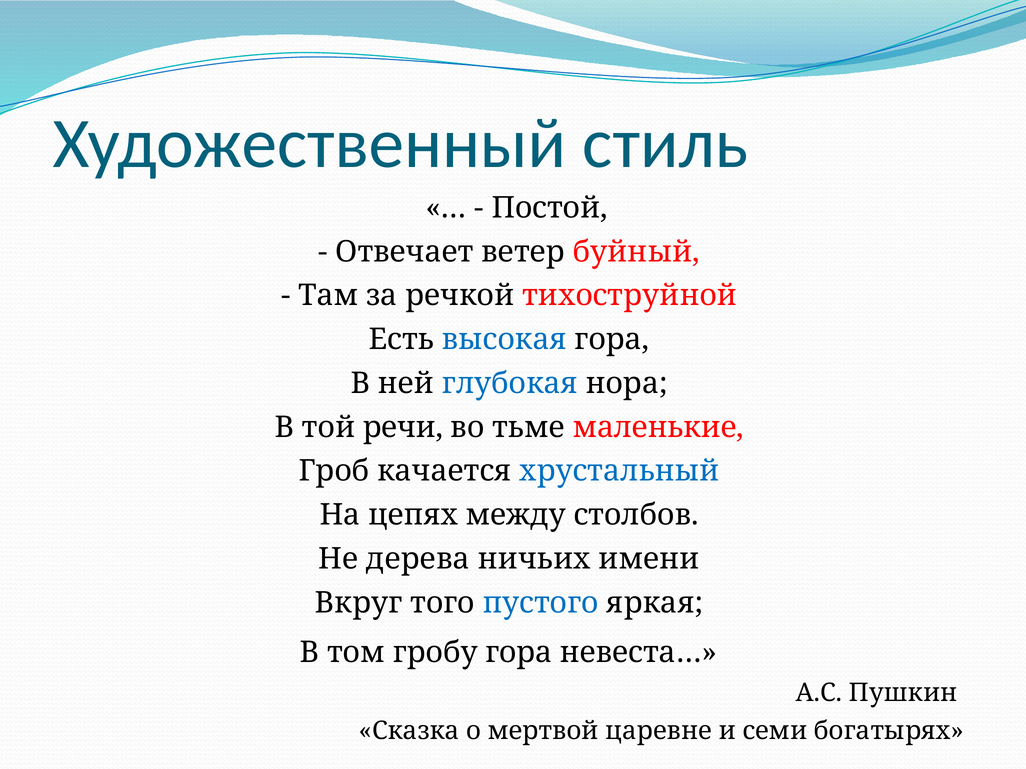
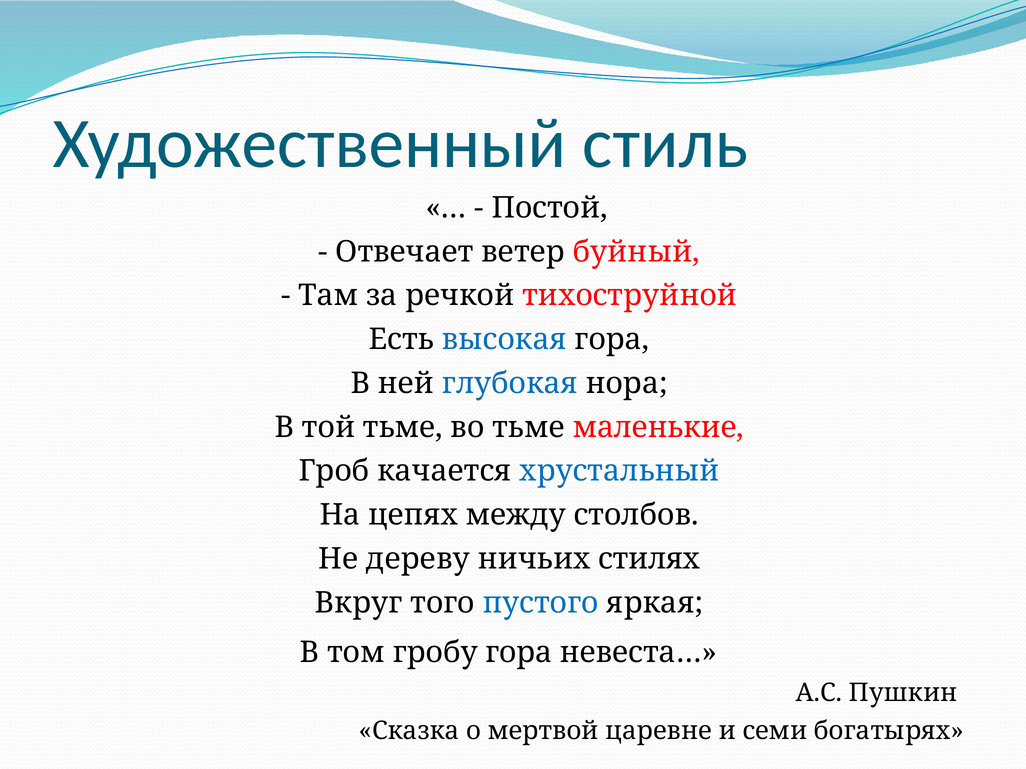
той речи: речи -> тьме
дерева: дерева -> дереву
имени: имени -> стилях
